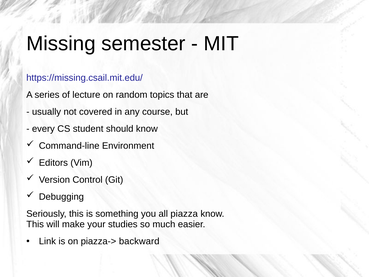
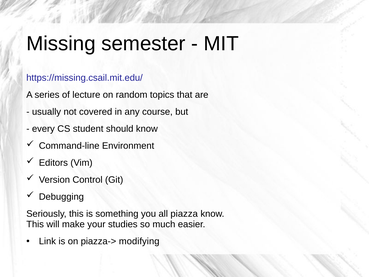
backward: backward -> modifying
